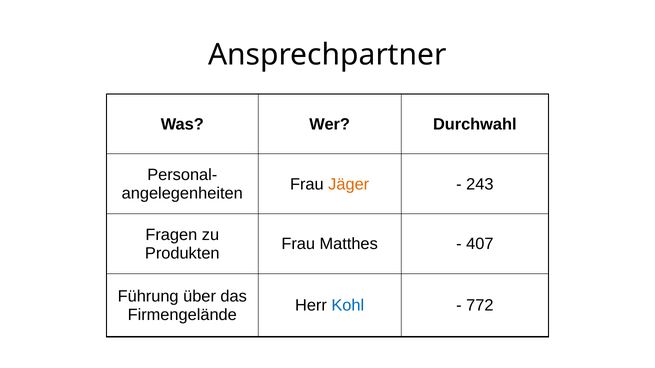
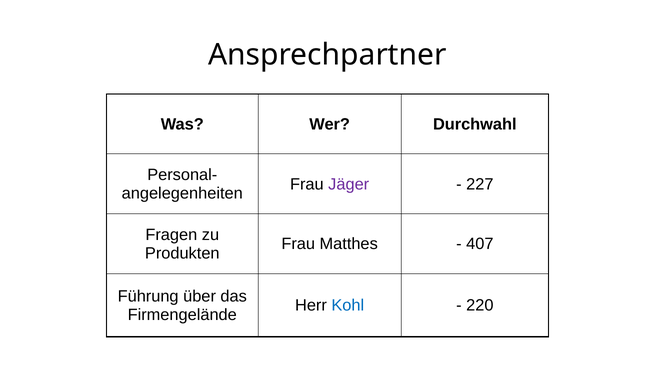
Jäger colour: orange -> purple
243: 243 -> 227
772: 772 -> 220
